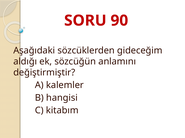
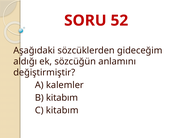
90: 90 -> 52
B hangisi: hangisi -> kitabım
